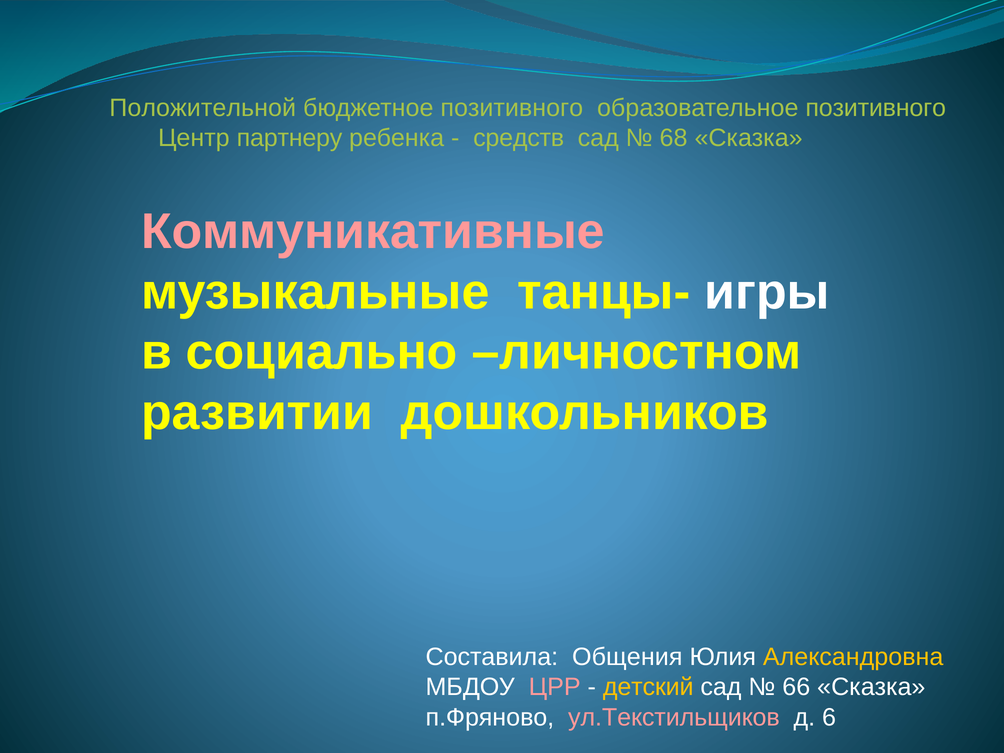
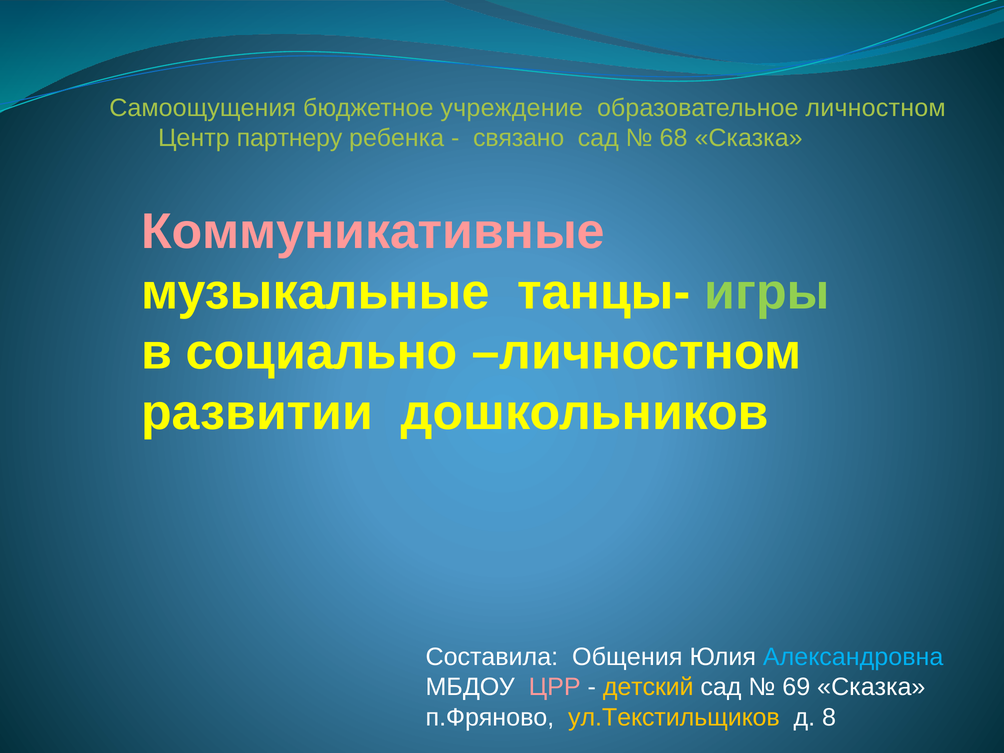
Положительной: Положительной -> Самоощущения
бюджетное позитивного: позитивного -> учреждение
образовательное позитивного: позитивного -> личностном
средств: средств -> связано
игры colour: white -> light green
Александровна colour: yellow -> light blue
66: 66 -> 69
ул.Текстильщиков colour: pink -> yellow
6: 6 -> 8
